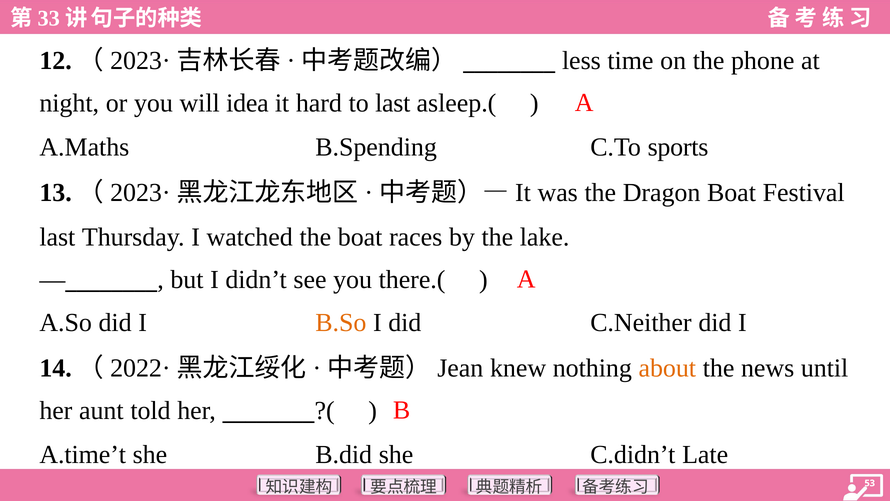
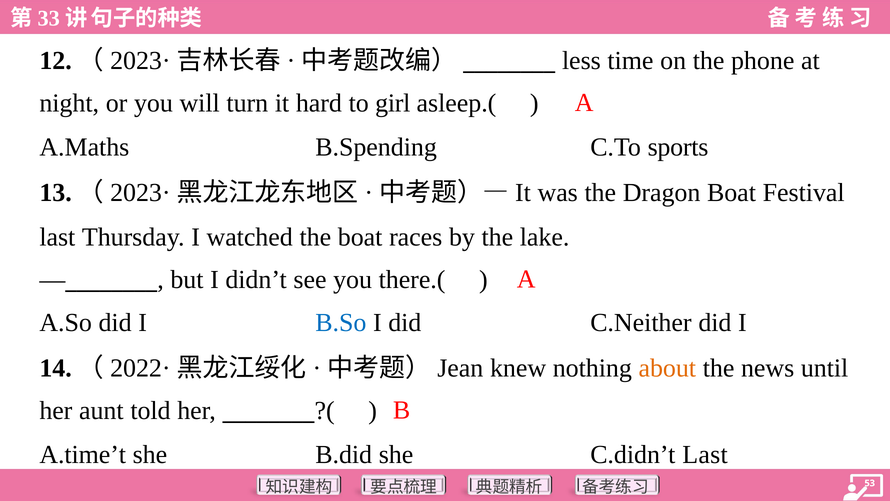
idea: idea -> turn
to last: last -> girl
B.So colour: orange -> blue
C.didn’t Late: Late -> Last
